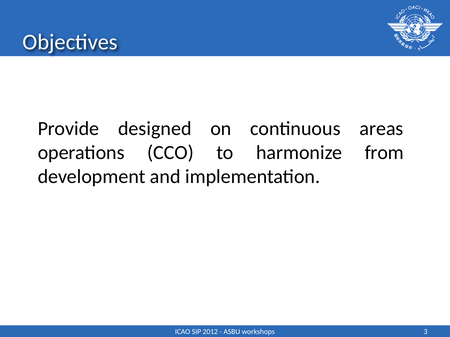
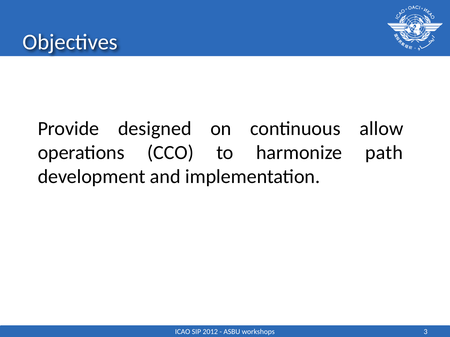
areas: areas -> allow
from: from -> path
